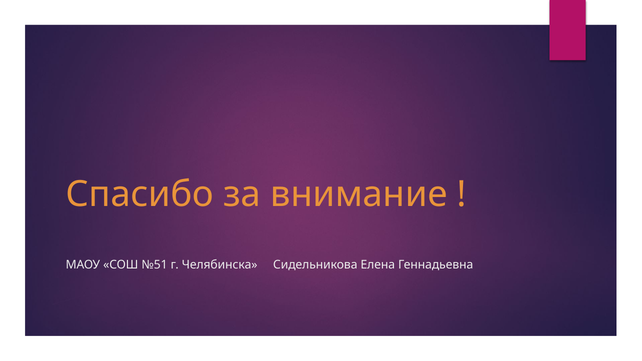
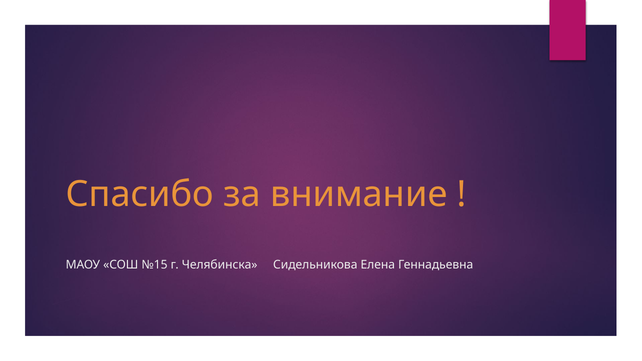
№51: №51 -> №15
